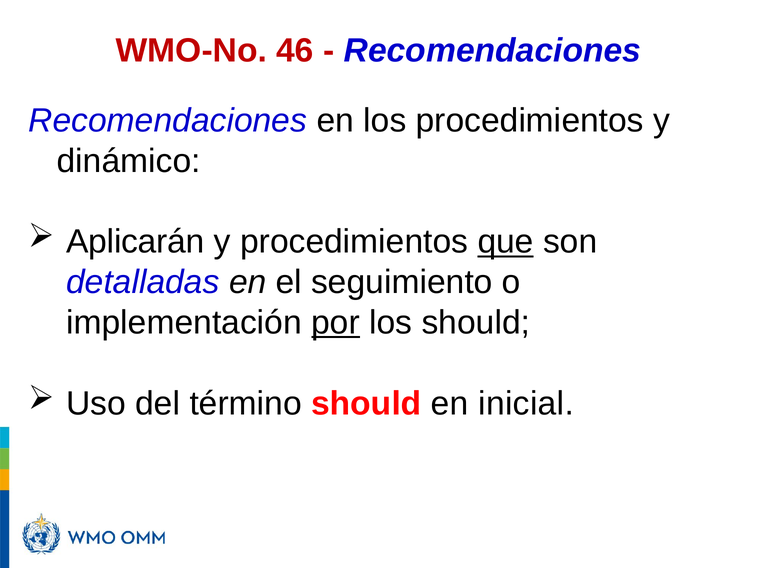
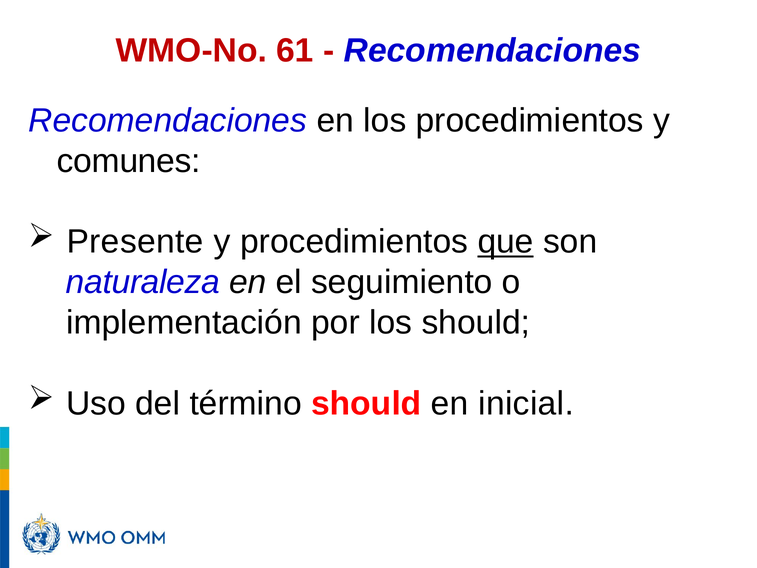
46: 46 -> 61
dinámico: dinámico -> comunes
Aplicarán: Aplicarán -> Presente
detalladas: detalladas -> naturaleza
por underline: present -> none
